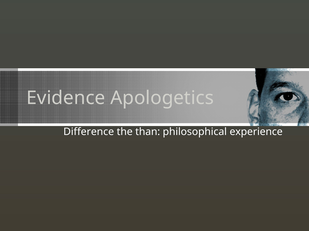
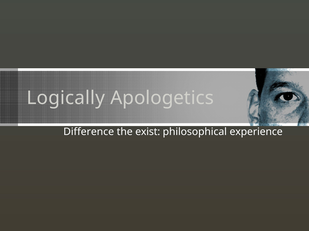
Evidence: Evidence -> Logically
than: than -> exist
